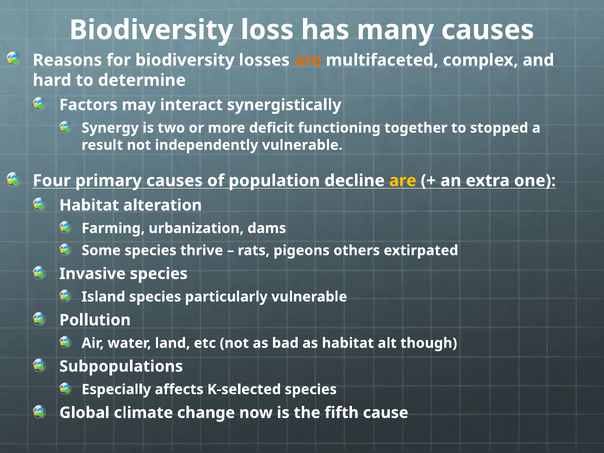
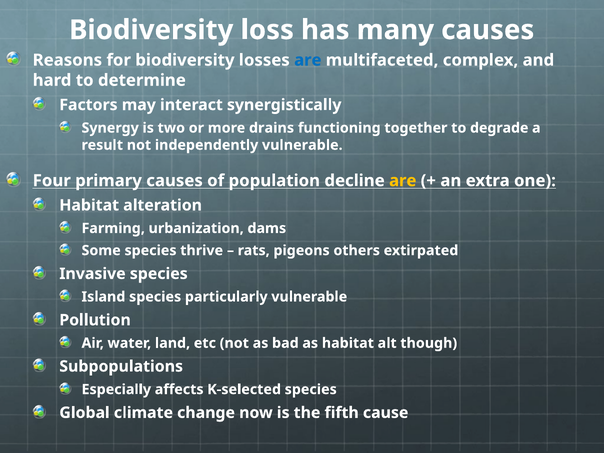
are at (308, 60) colour: orange -> blue
deficit: deficit -> drains
stopped: stopped -> degrade
